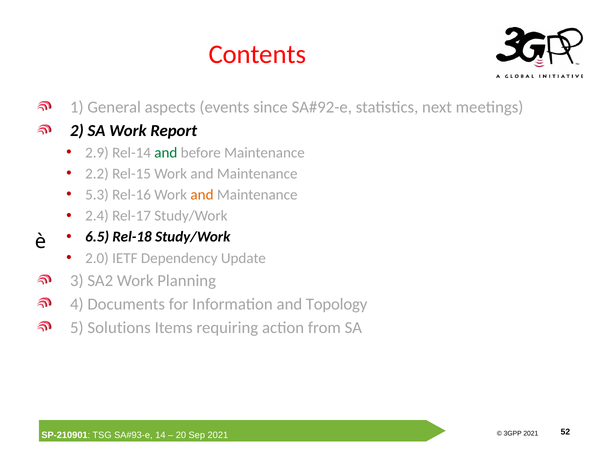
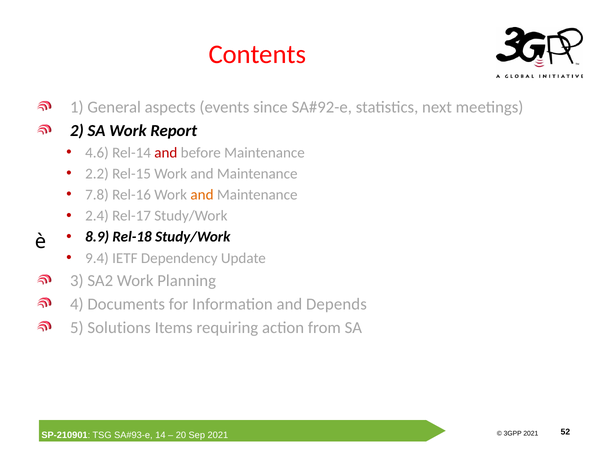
2.9: 2.9 -> 4.6
and at (166, 153) colour: green -> red
5.3: 5.3 -> 7.8
6.5: 6.5 -> 8.9
2.0: 2.0 -> 9.4
Topology: Topology -> Depends
